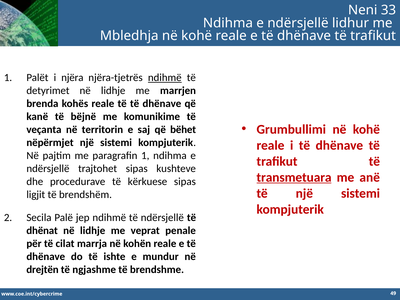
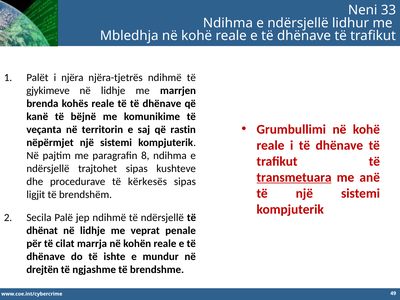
ndihmë at (165, 78) underline: present -> none
detyrimet: detyrimet -> gjykimeve
bëhet: bëhet -> rastin
paragrafin 1: 1 -> 8
kërkuese: kërkuese -> kërkesës
